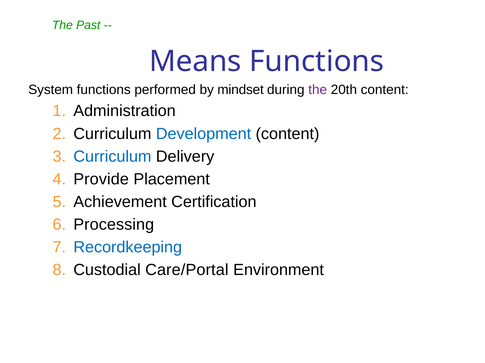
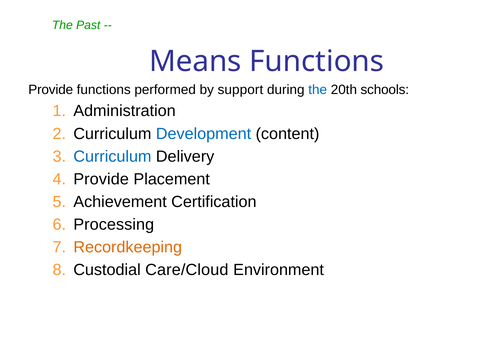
System at (51, 90): System -> Provide
mindset: mindset -> support
the at (318, 90) colour: purple -> blue
20th content: content -> schools
Recordkeeping colour: blue -> orange
Care/Portal: Care/Portal -> Care/Cloud
